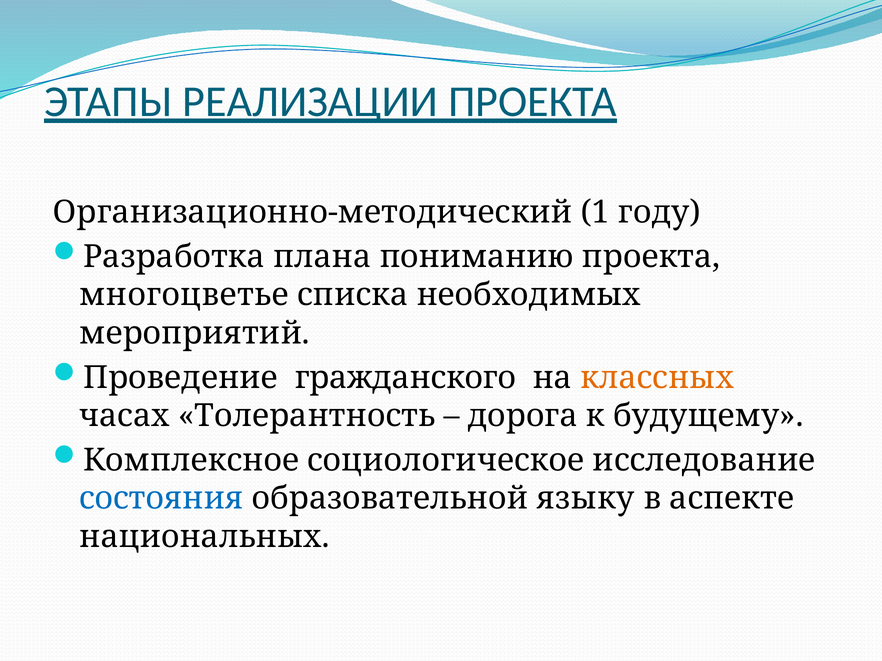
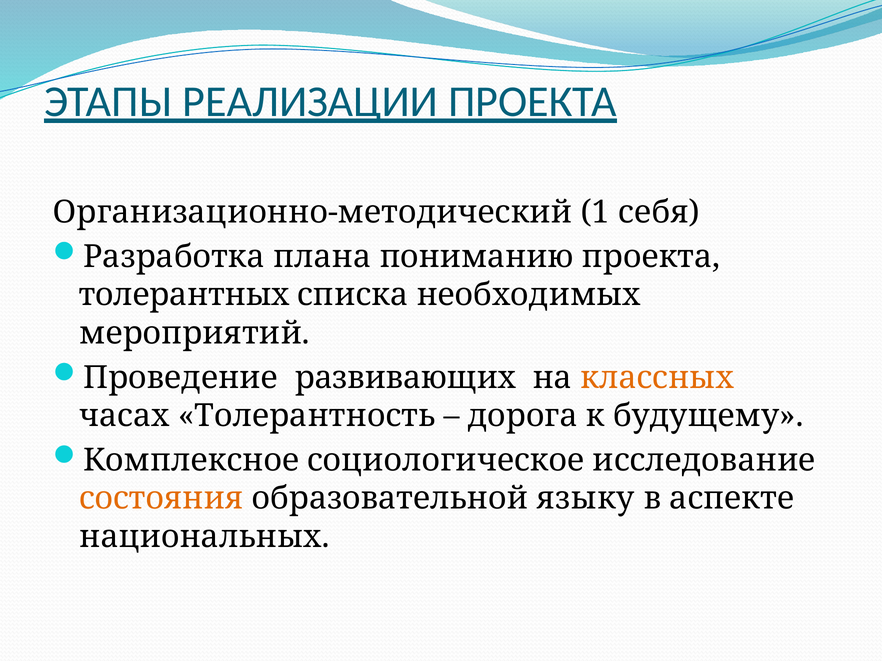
году: году -> себя
многоцветье: многоцветье -> толерантных
гражданского: гражданского -> развивающих
состояния colour: blue -> orange
